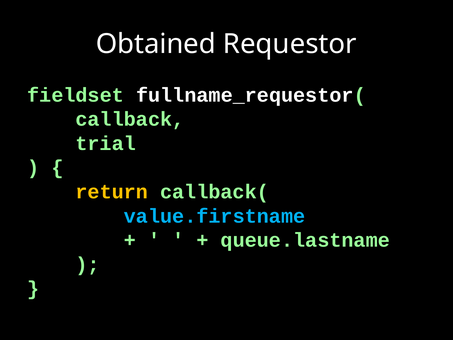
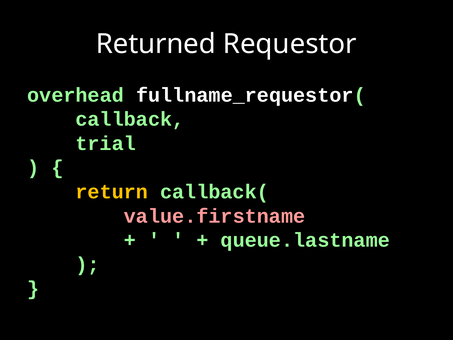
Obtained: Obtained -> Returned
fieldset: fieldset -> overhead
value.firstname colour: light blue -> pink
